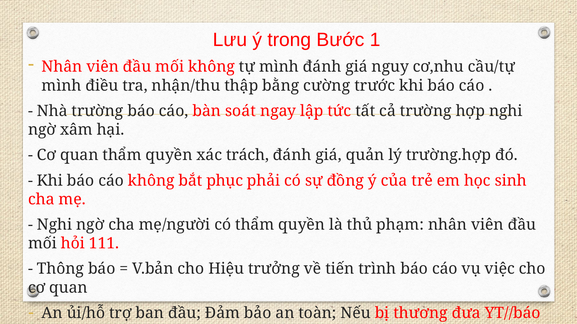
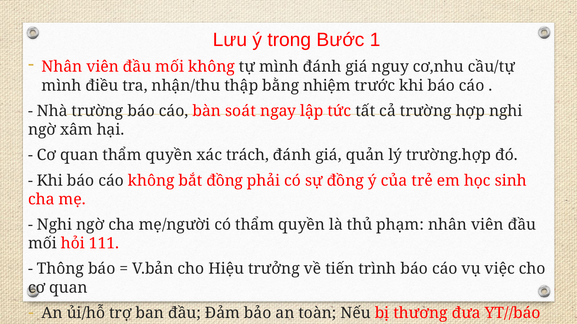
cường: cường -> nhiệm
bắt phục: phục -> đồng
